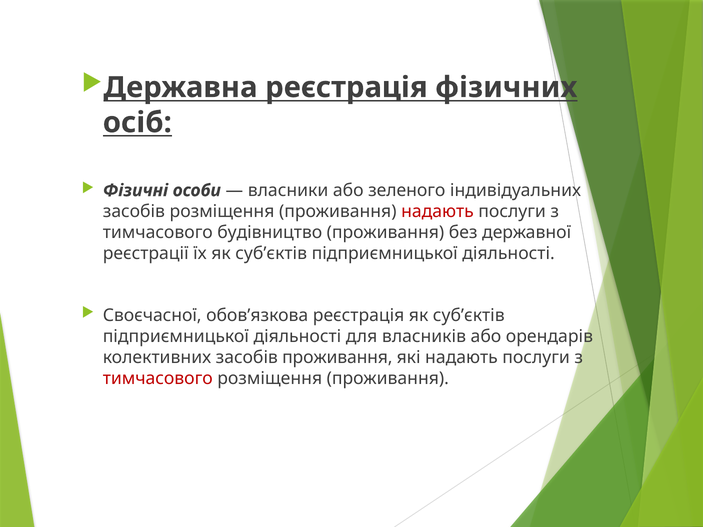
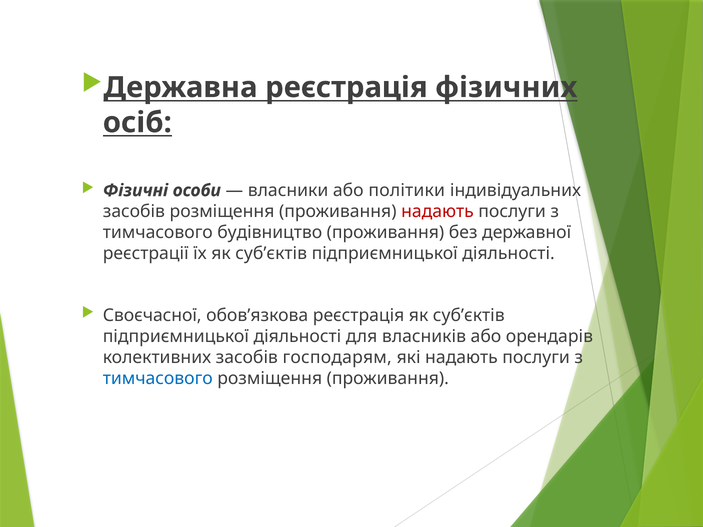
зеленого: зеленого -> політики
засобів проживання: проживання -> господарям
тимчасового at (158, 379) colour: red -> blue
